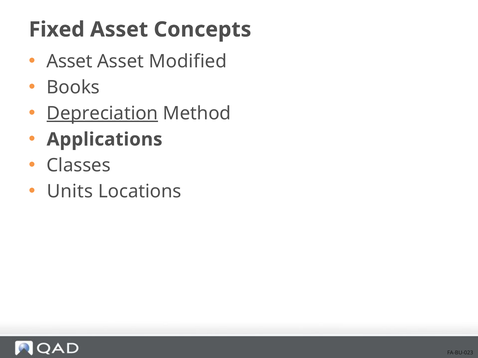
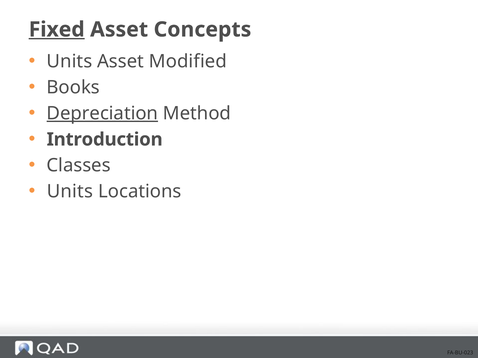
Fixed underline: none -> present
Asset at (70, 61): Asset -> Units
Applications: Applications -> Introduction
